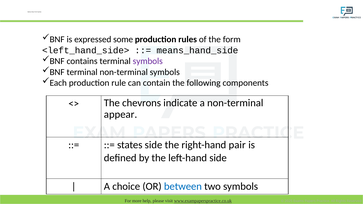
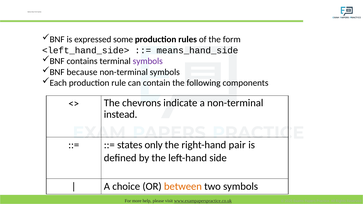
BNF terminal: terminal -> because
appear: appear -> instead
states side: side -> only
between colour: blue -> orange
